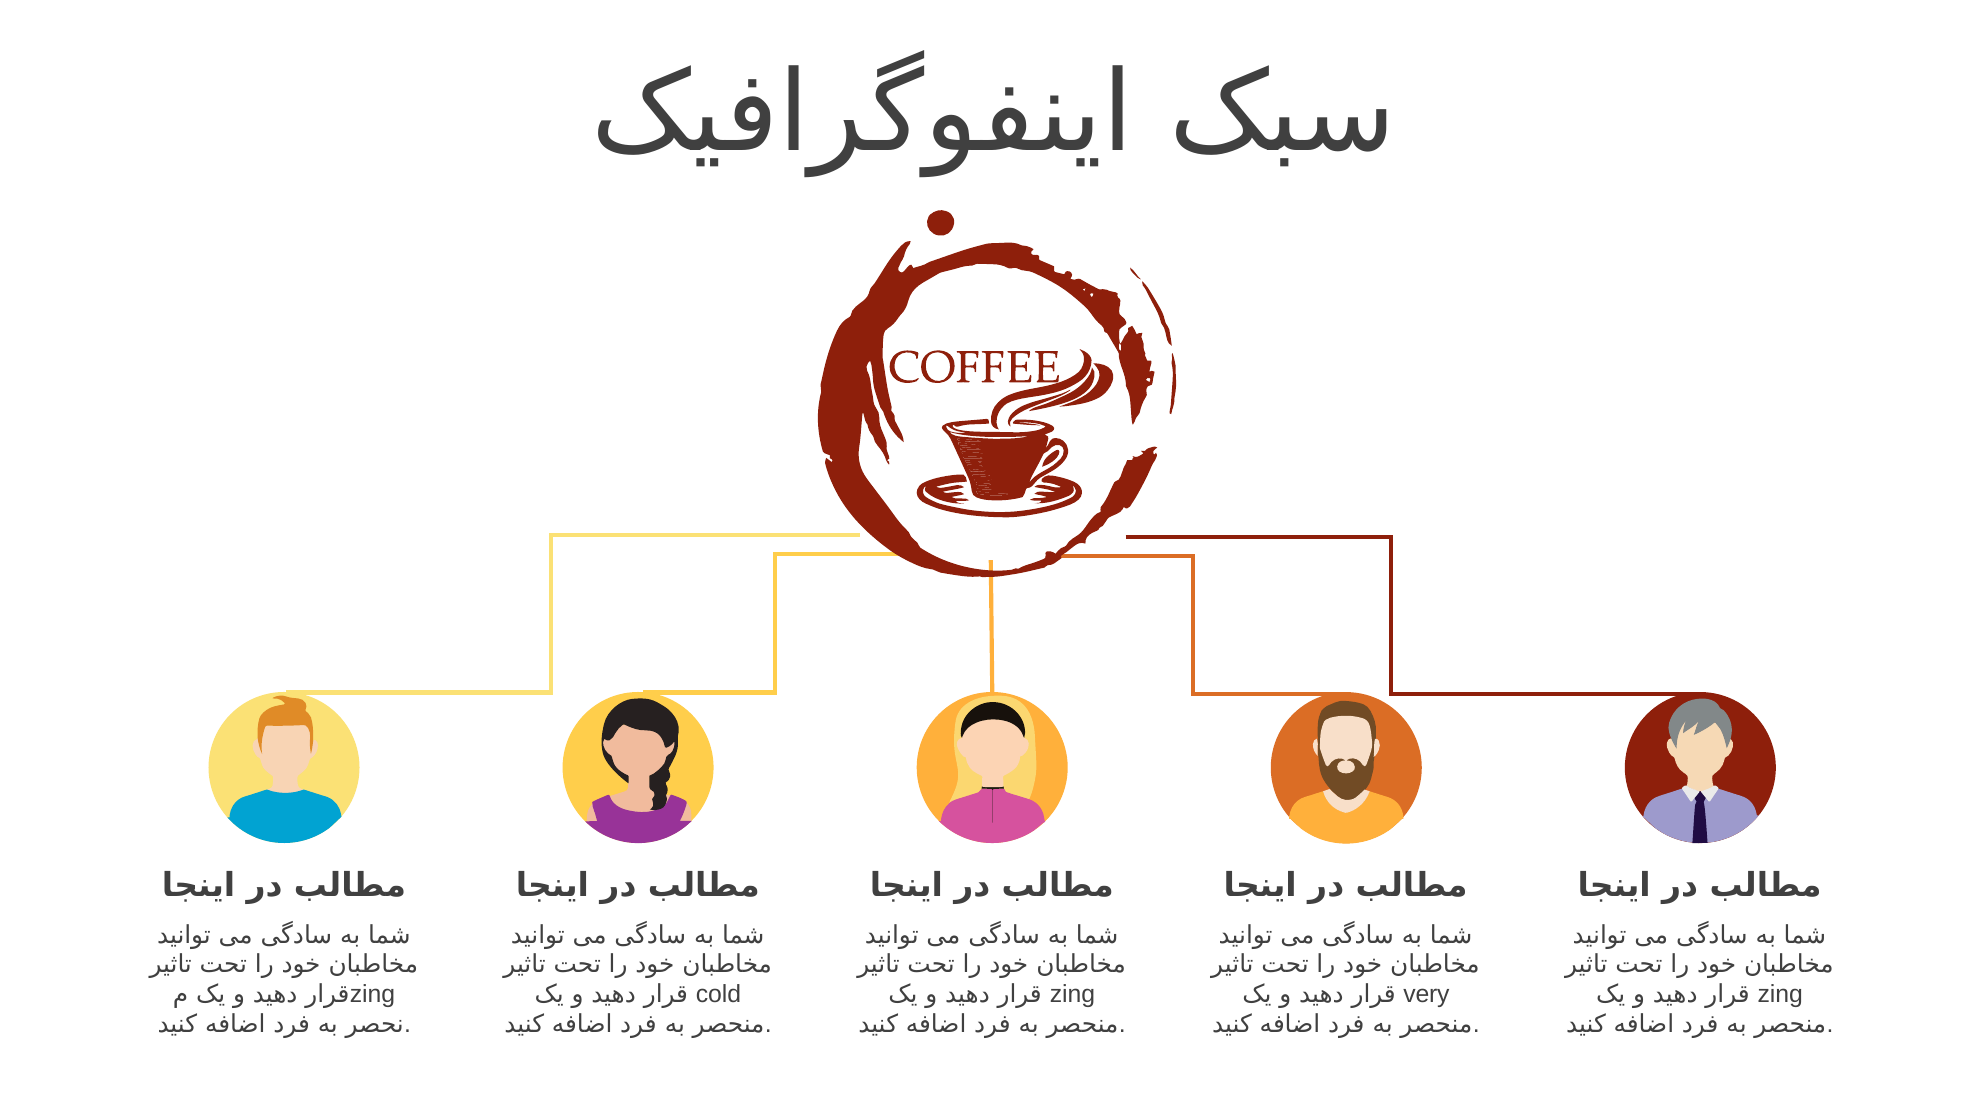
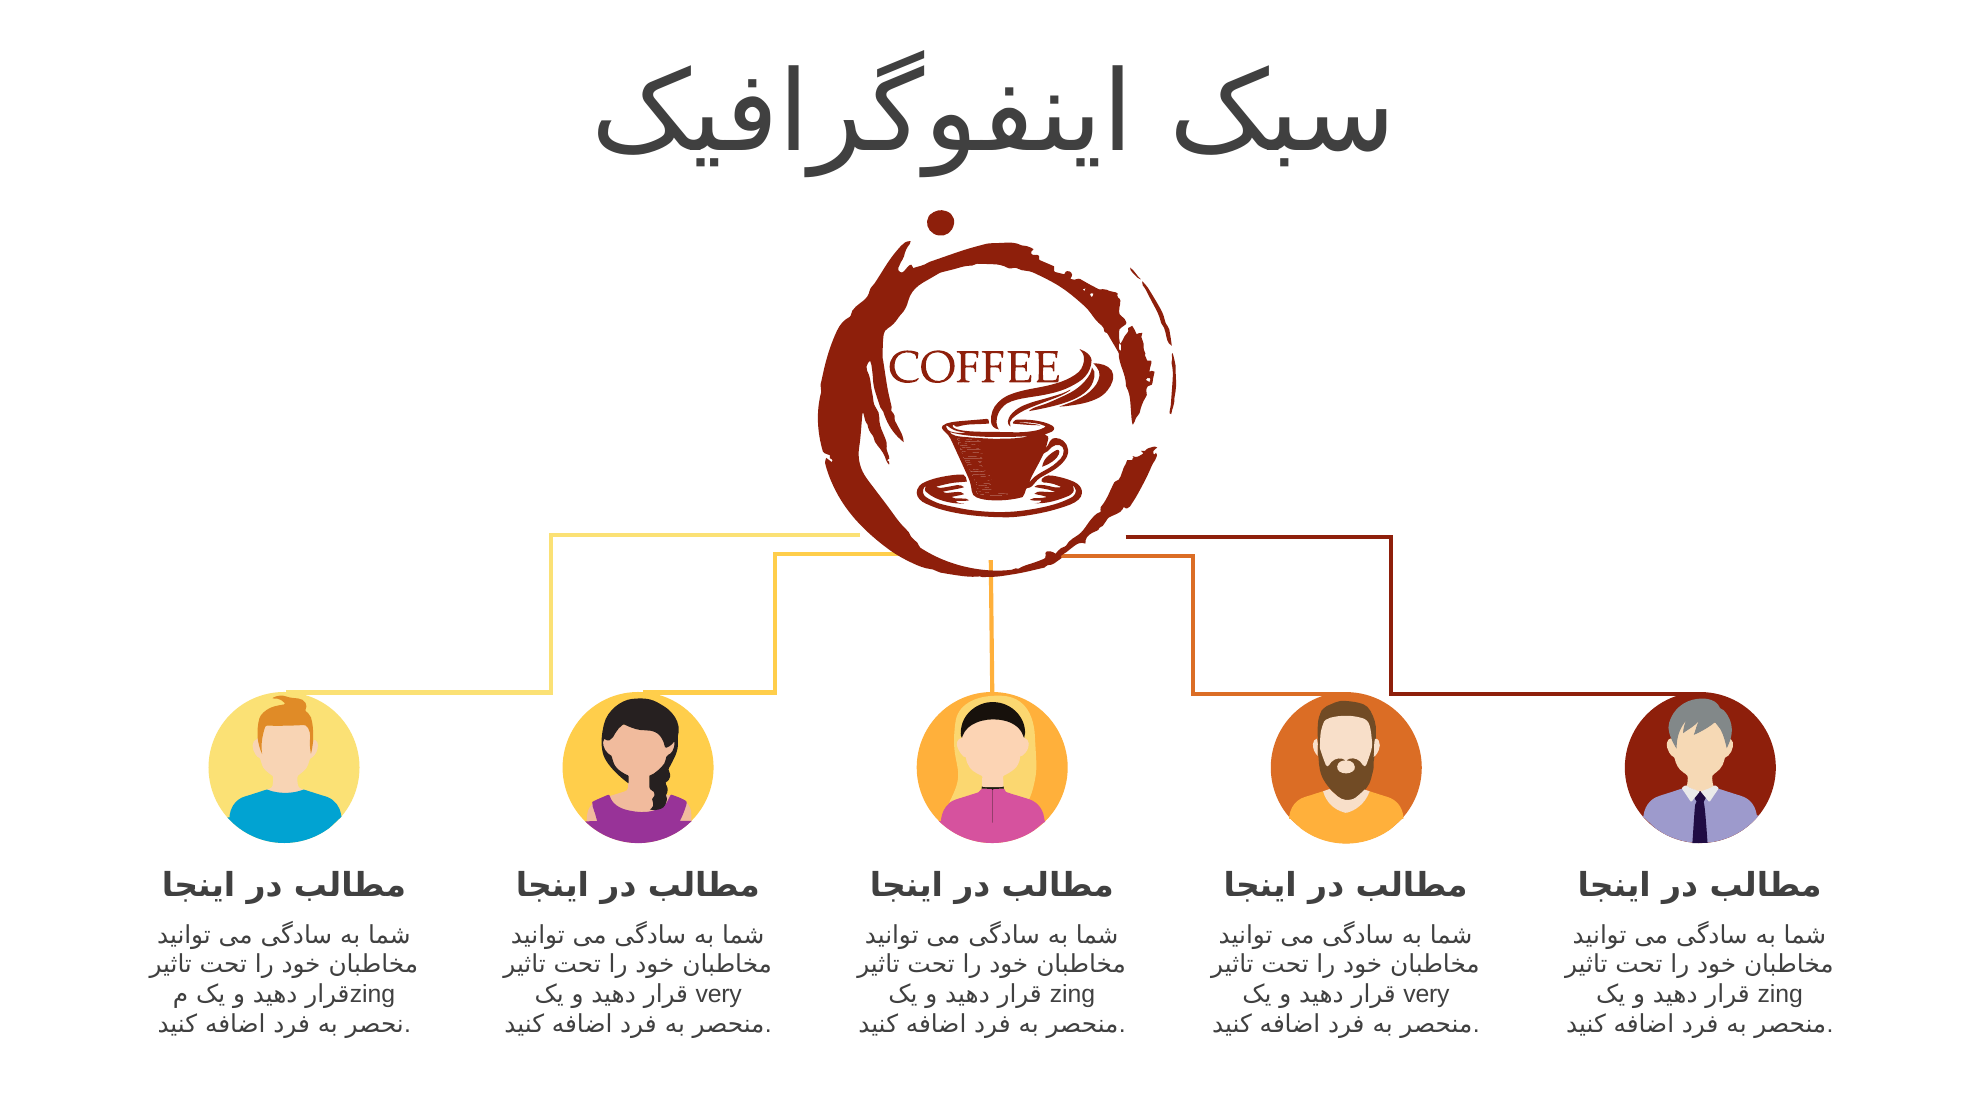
cold at (719, 994): cold -> very
